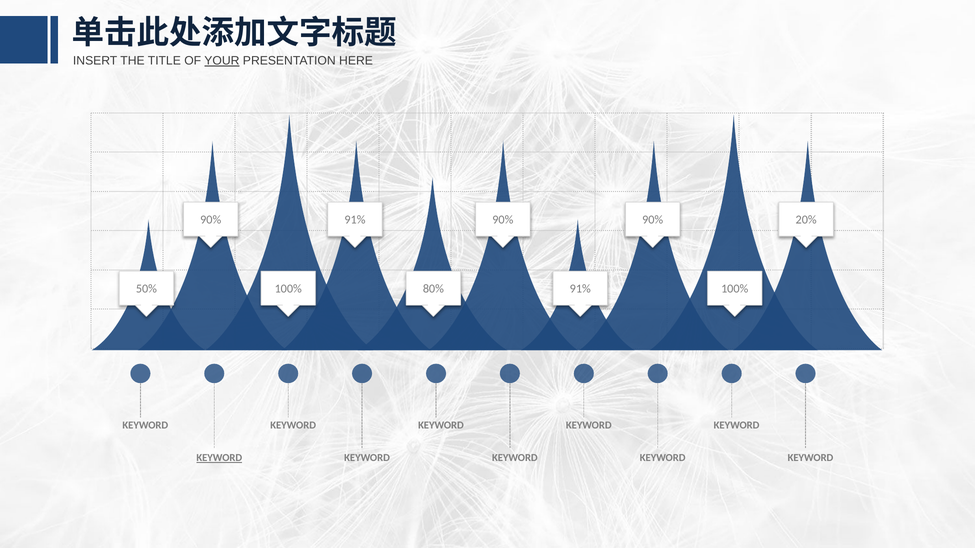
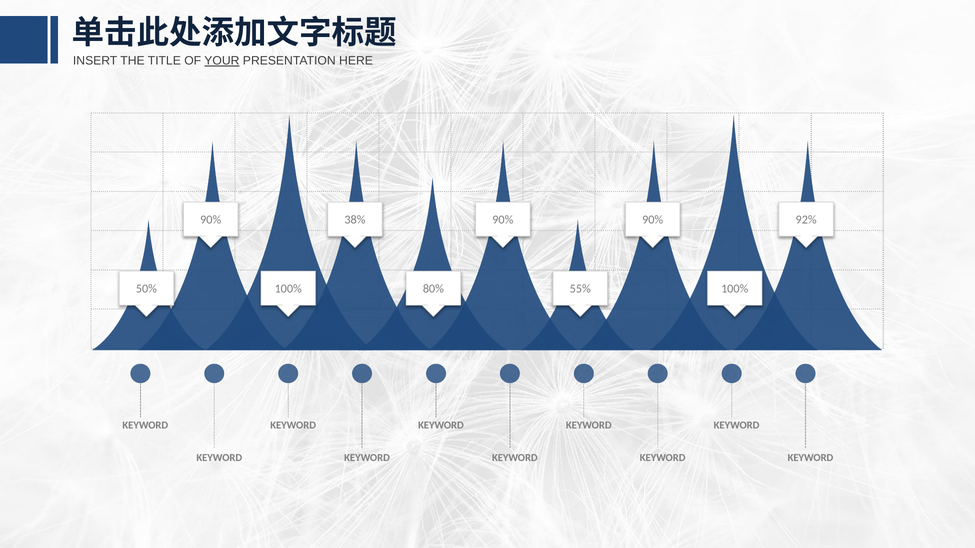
91% at (355, 220): 91% -> 38%
20%: 20% -> 92%
91% at (580, 289): 91% -> 55%
KEYWORD at (219, 458) underline: present -> none
